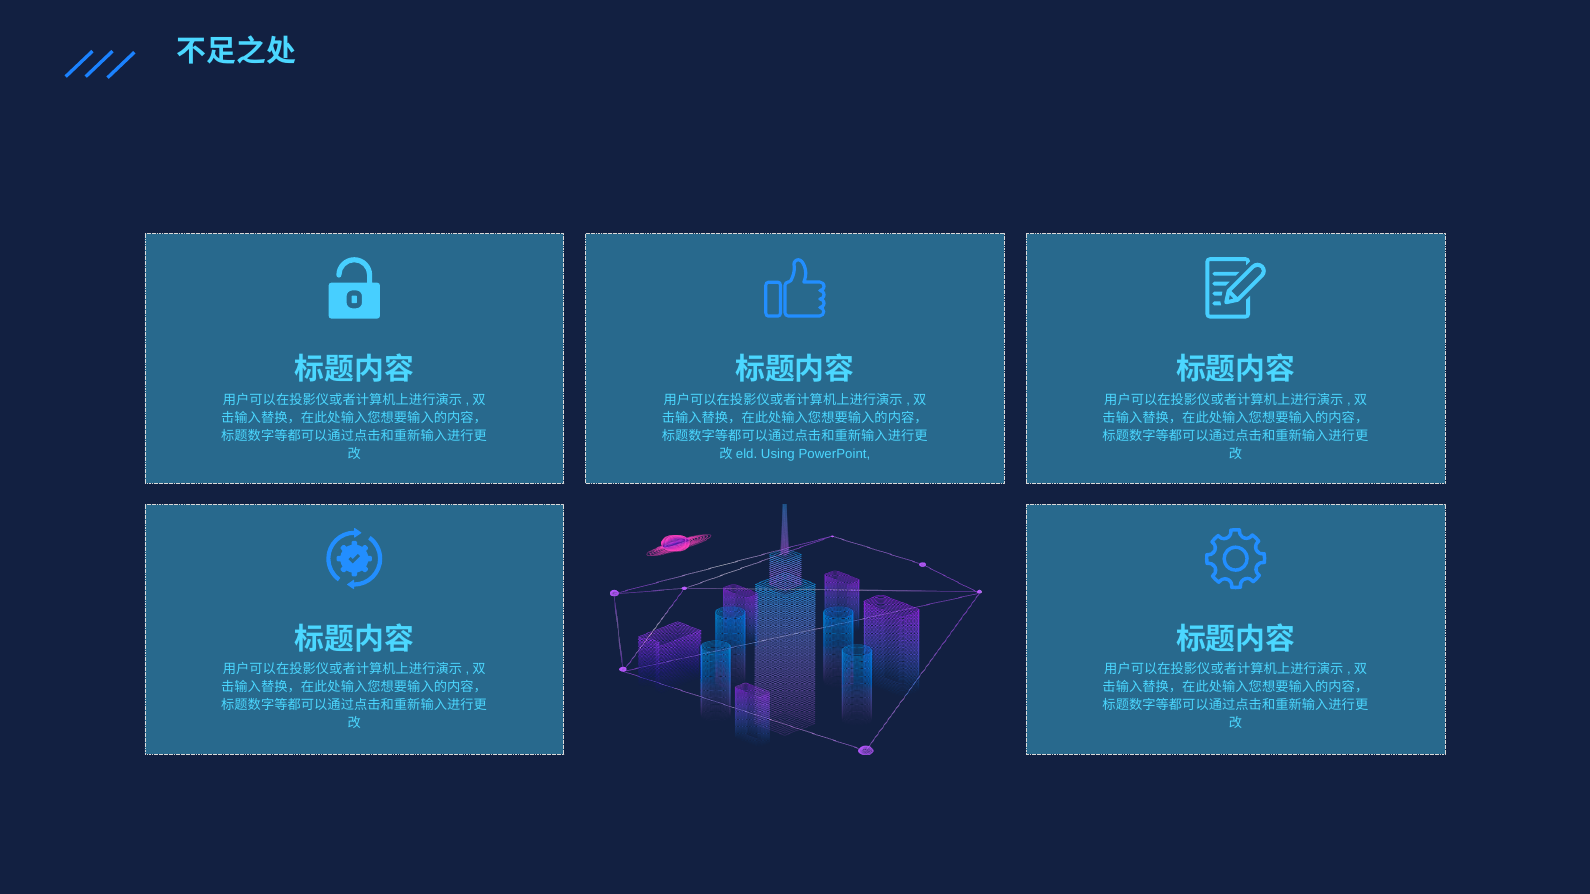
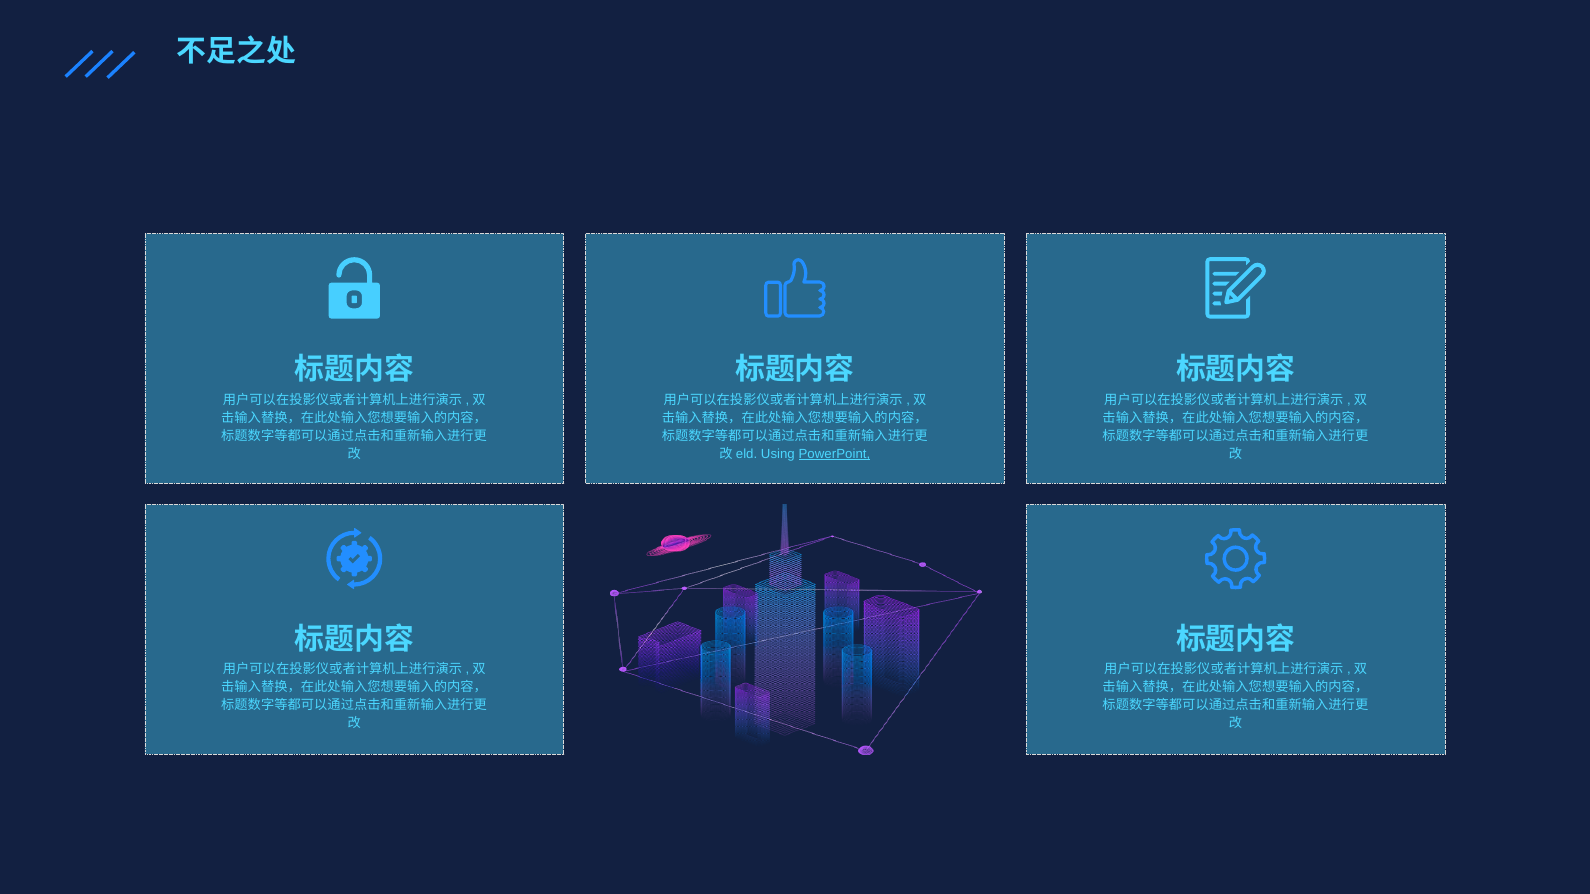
PowerPoint underline: none -> present
